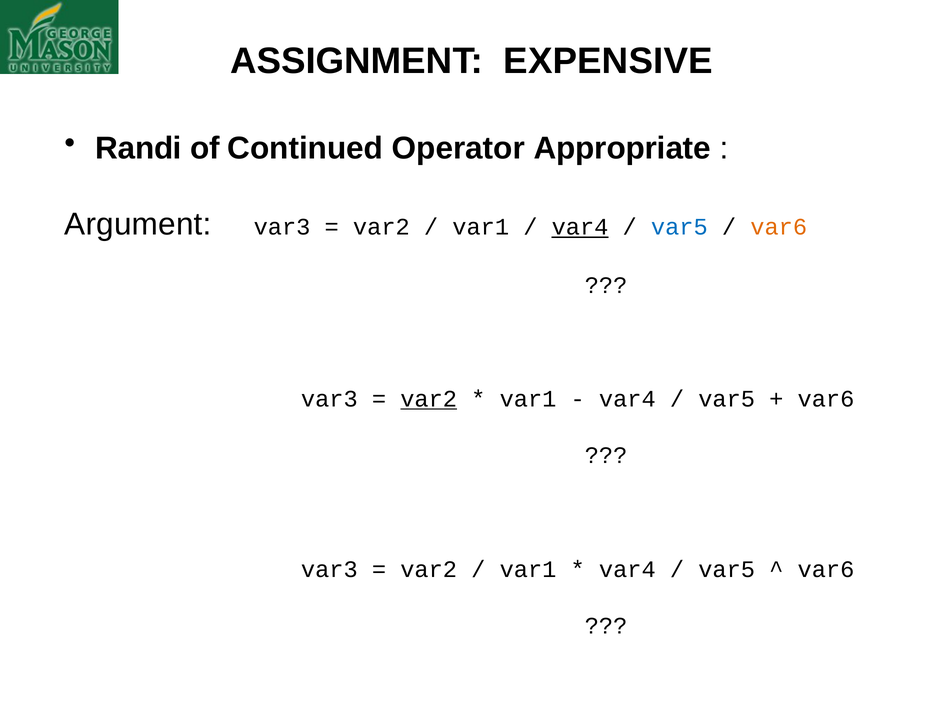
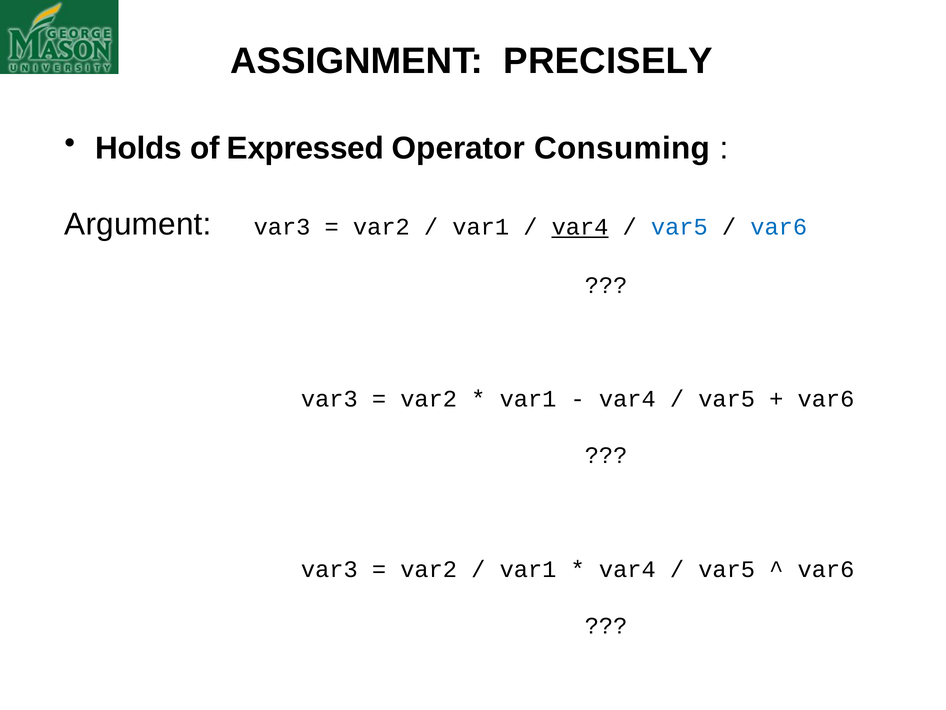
EXPENSIVE: EXPENSIVE -> PRECISELY
Randi: Randi -> Holds
Continued: Continued -> Expressed
Appropriate: Appropriate -> Consuming
var6 at (779, 227) colour: orange -> blue
var2 at (429, 399) underline: present -> none
